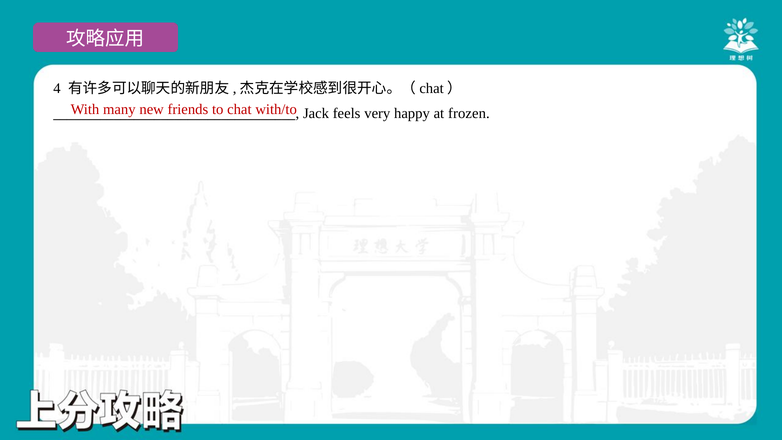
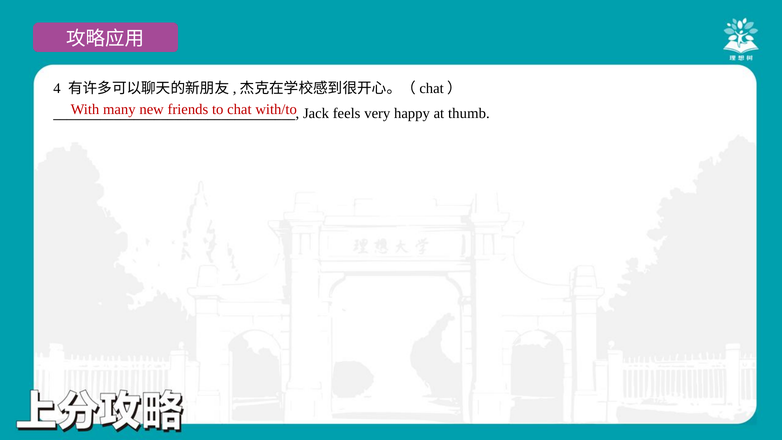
frozen: frozen -> thumb
